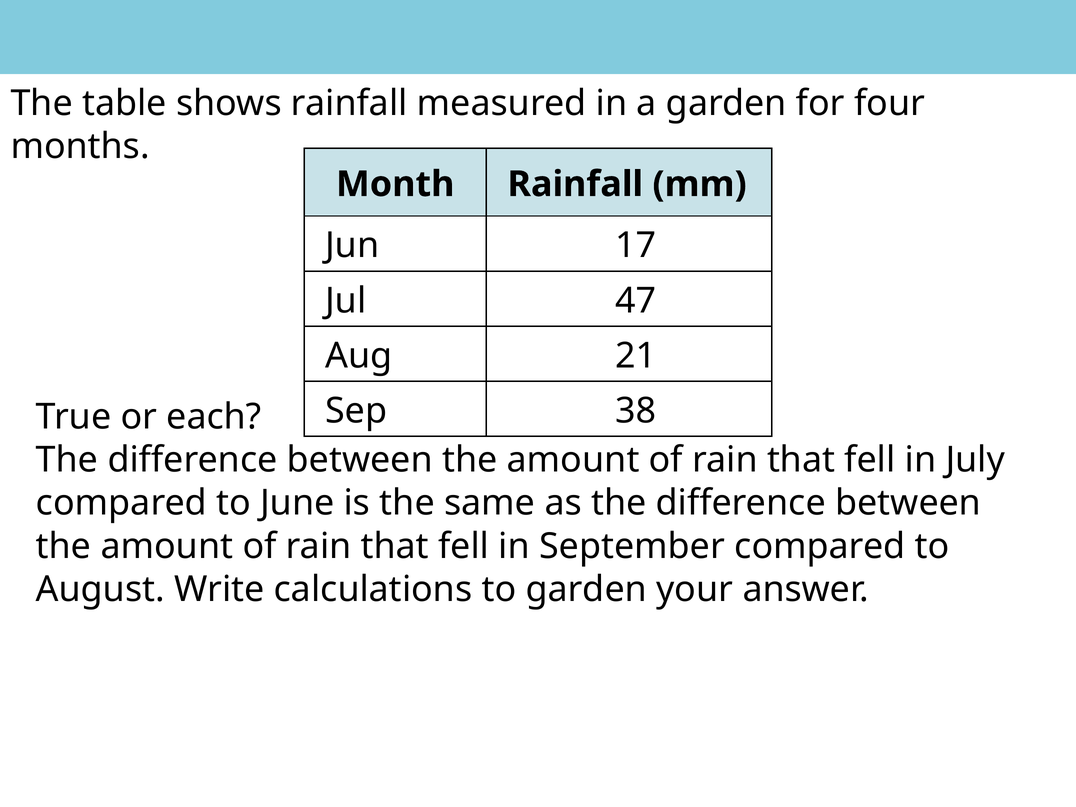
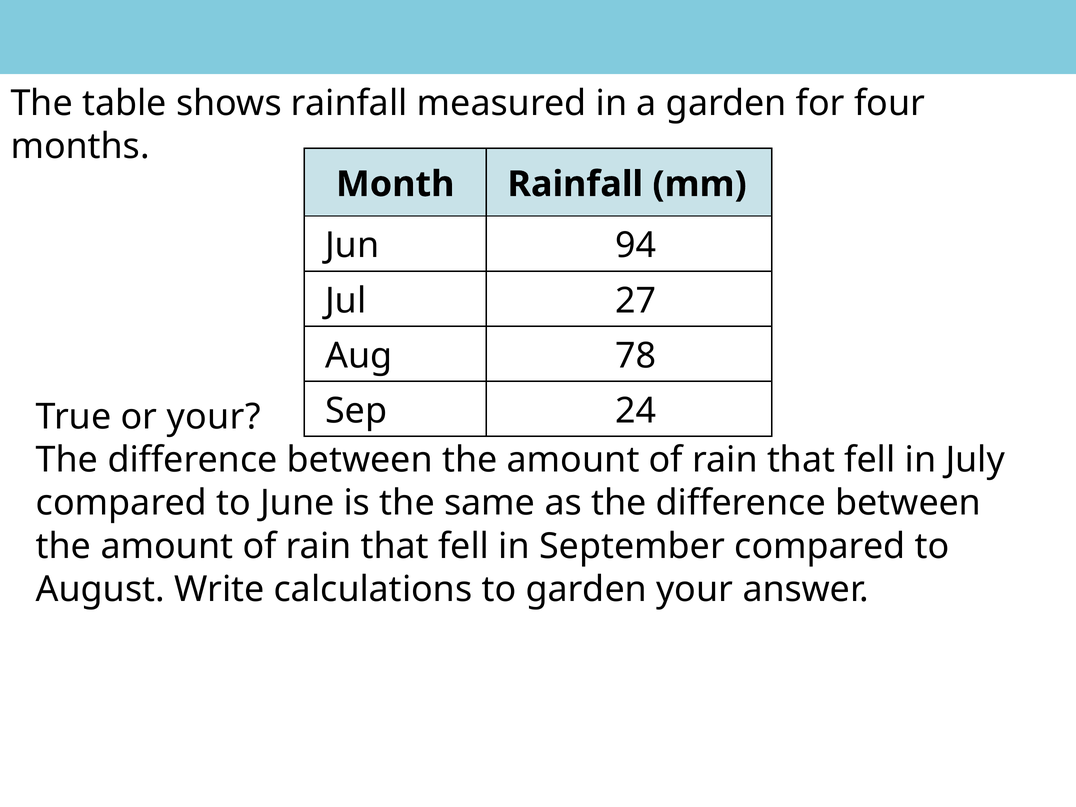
17: 17 -> 94
47: 47 -> 27
21: 21 -> 78
38: 38 -> 24
or each: each -> your
